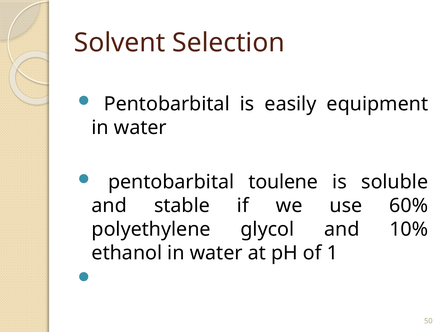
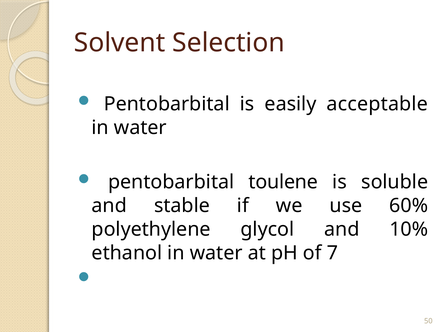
equipment: equipment -> acceptable
1: 1 -> 7
